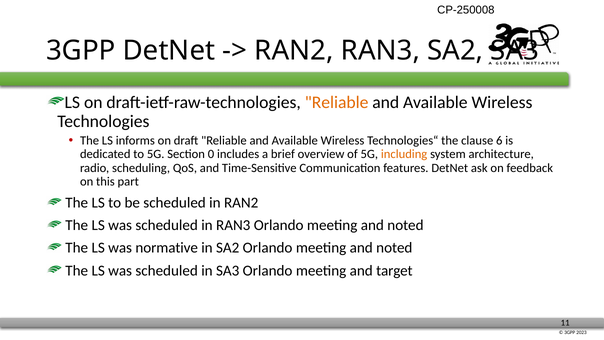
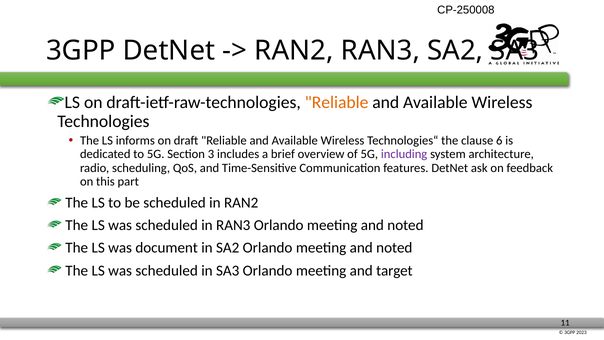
0: 0 -> 3
including colour: orange -> purple
normative: normative -> document
